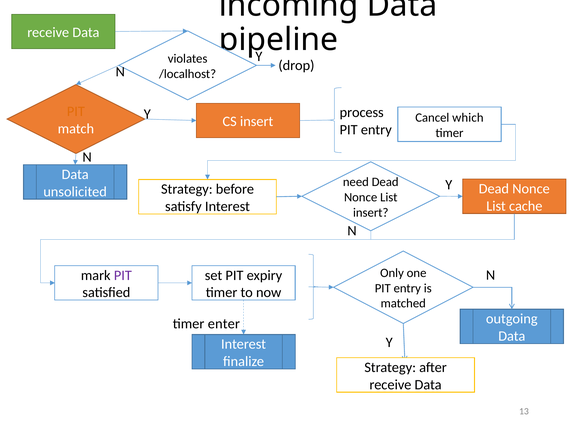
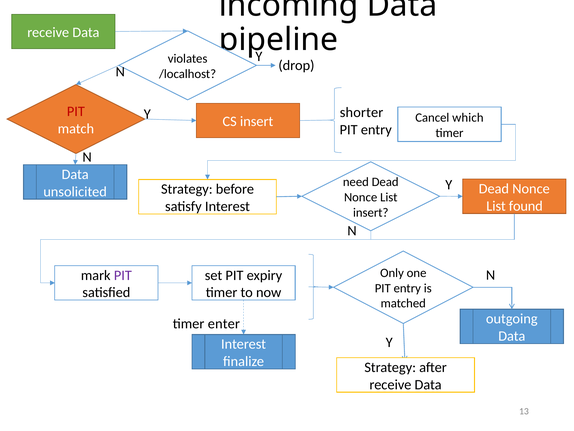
PIT at (76, 111) colour: orange -> red
process: process -> shorter
cache: cache -> found
